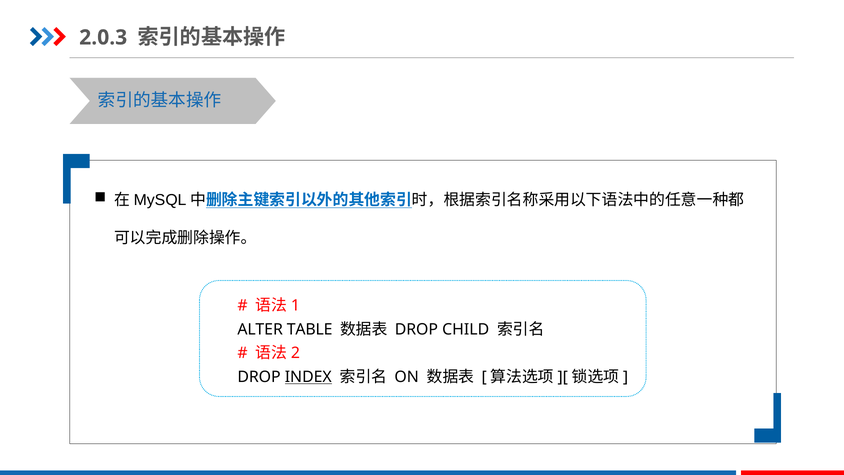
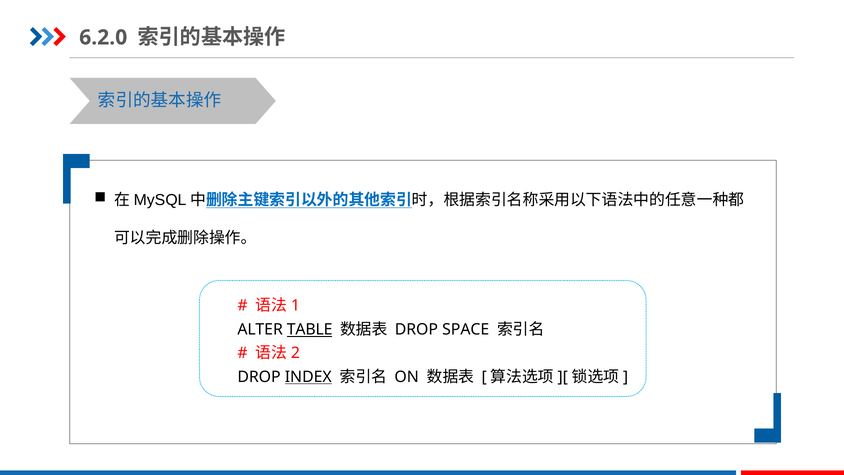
2.0.3: 2.0.3 -> 6.2.0
TABLE underline: none -> present
CHILD: CHILD -> SPACE
